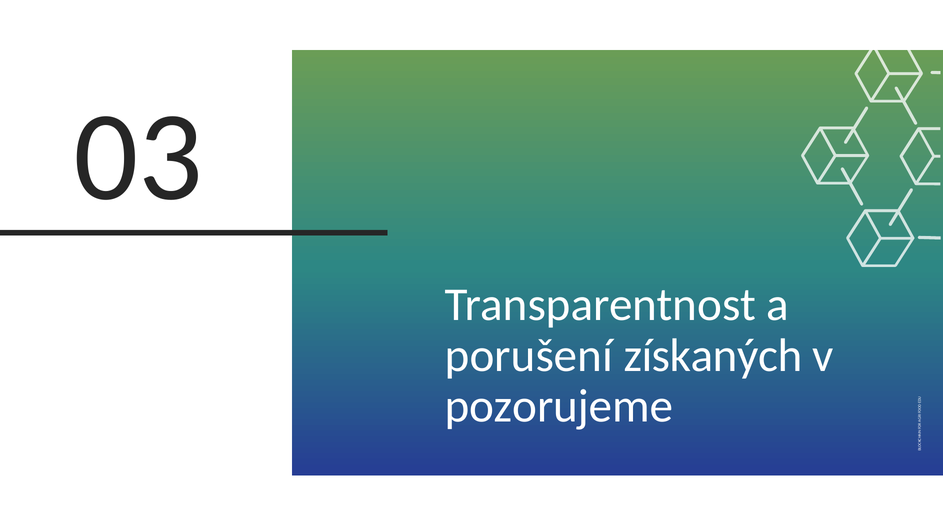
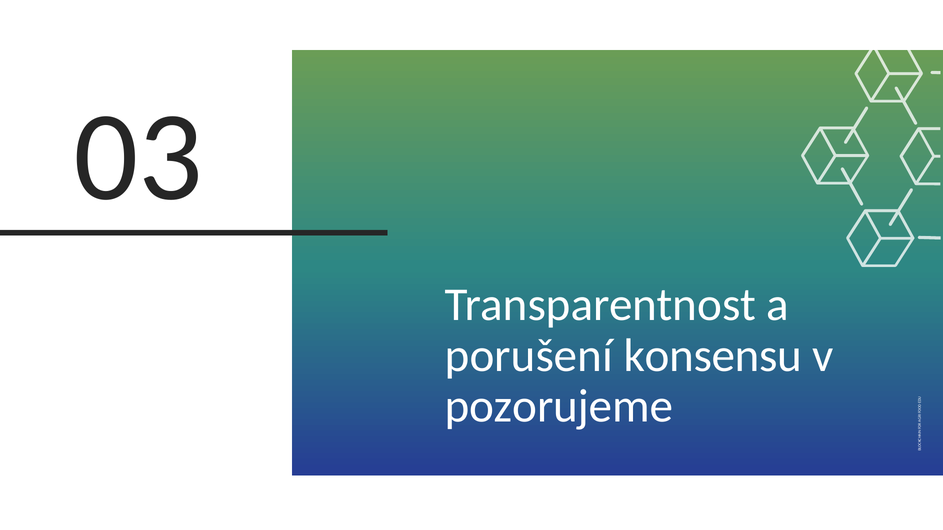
získaných: získaných -> konsensu
